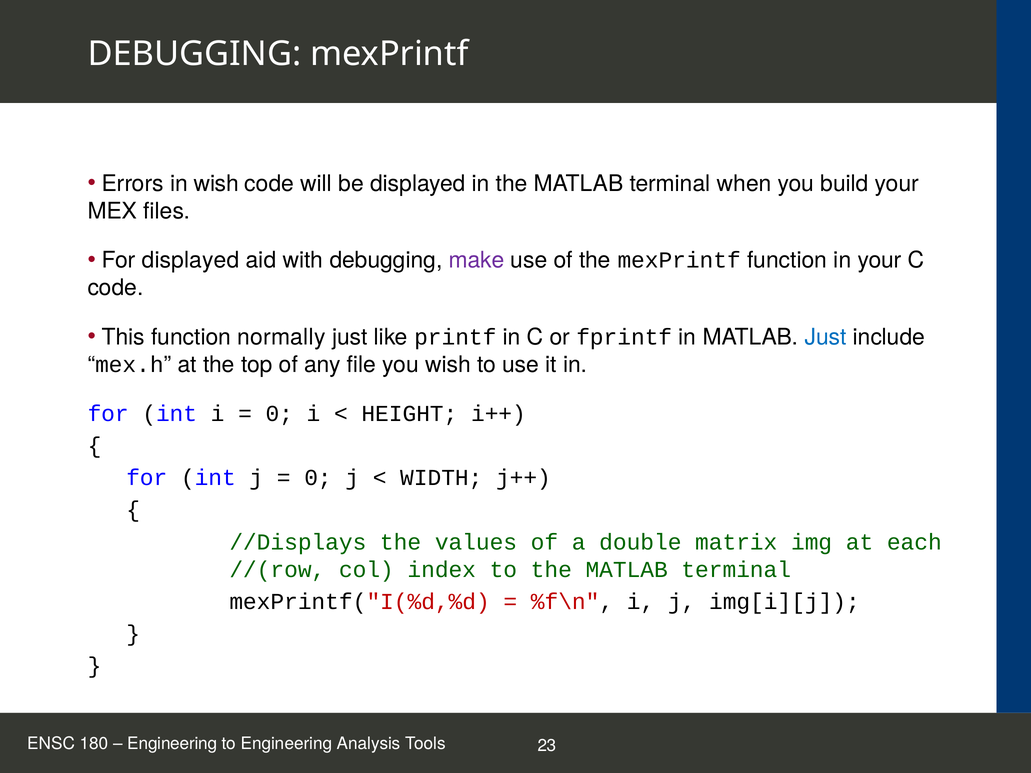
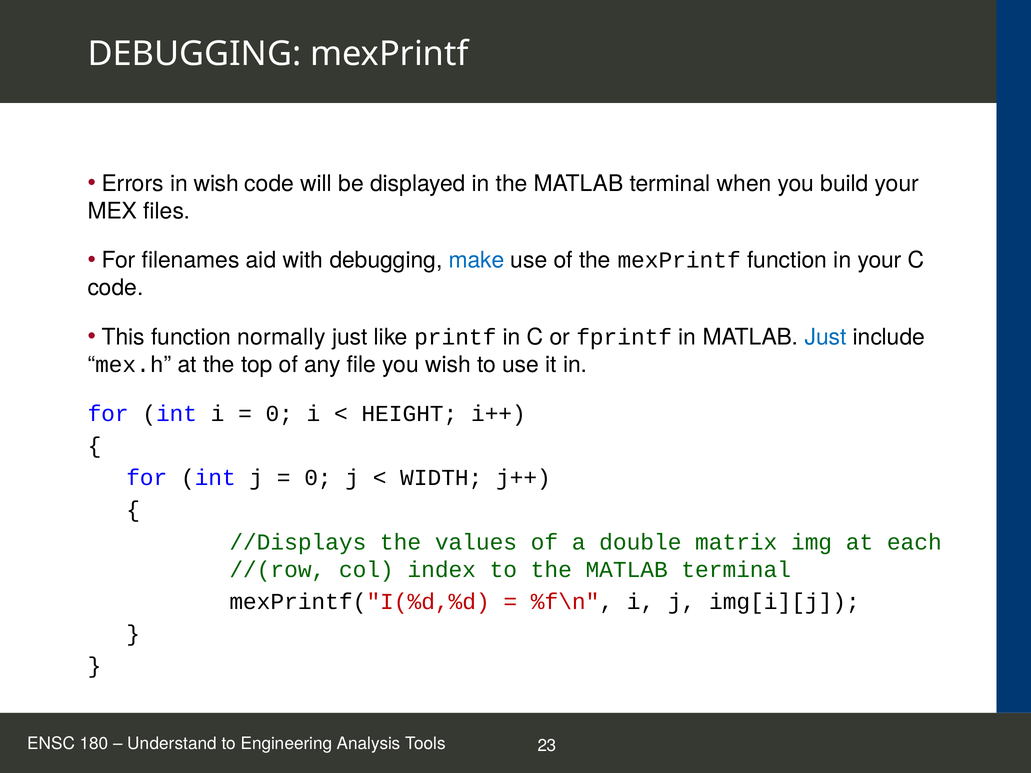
For displayed: displayed -> filenames
make colour: purple -> blue
Engineering at (172, 744): Engineering -> Understand
